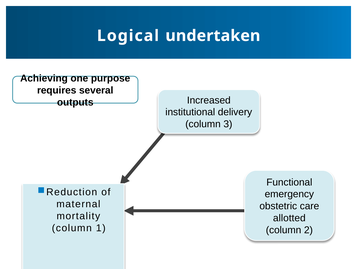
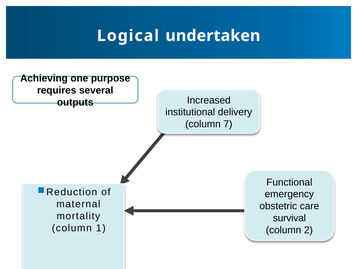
3: 3 -> 7
allotted: allotted -> survival
